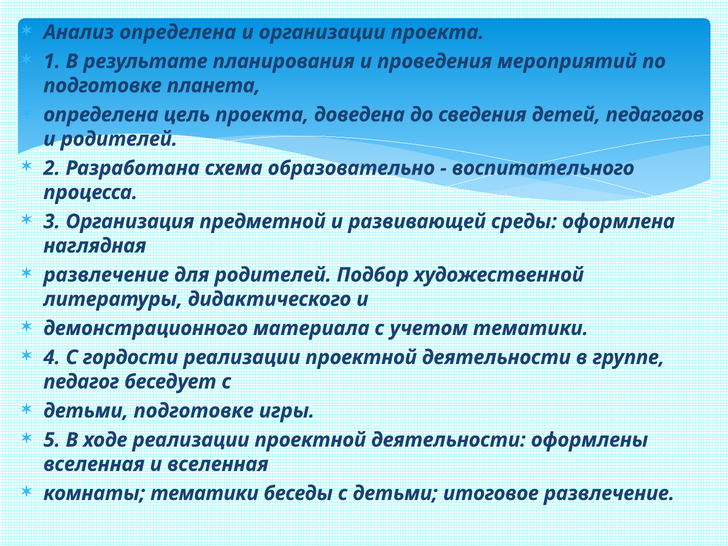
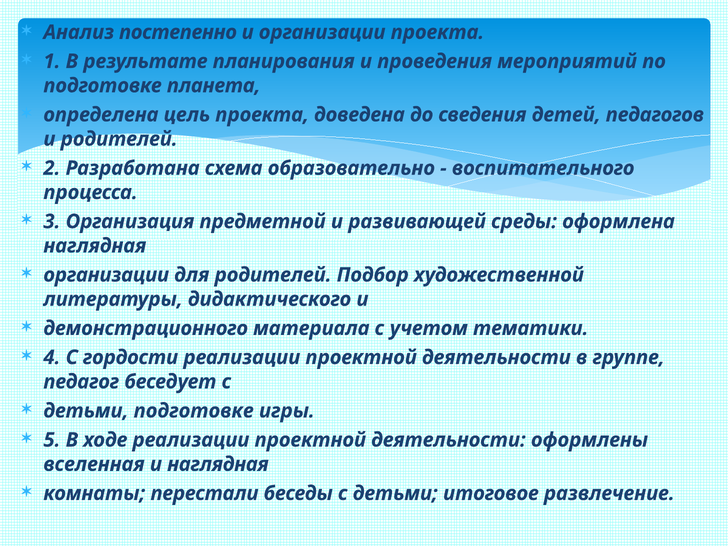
Анализ определена: определена -> постепенно
развлечение at (106, 275): развлечение -> организации
и вселенная: вселенная -> наглядная
комнаты тематики: тематики -> перестали
